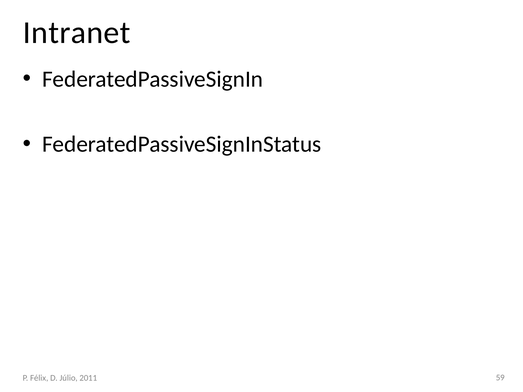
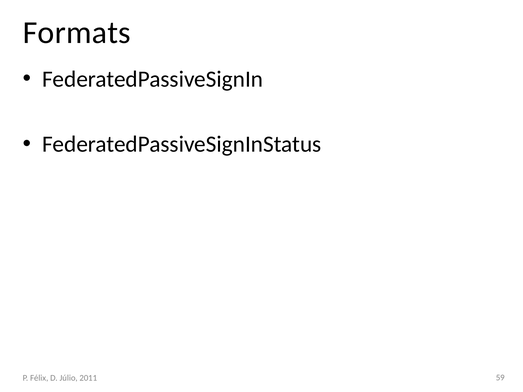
Intranet: Intranet -> Formats
